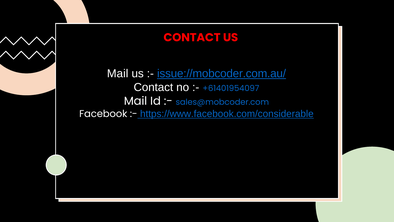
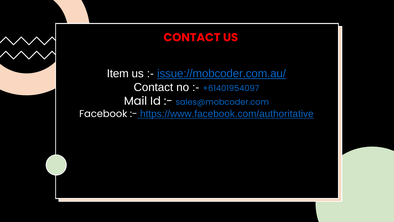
Mail at (118, 73): Mail -> Item
https://www.facebook.com/considerable: https://www.facebook.com/considerable -> https://www.facebook.com/authoritative
